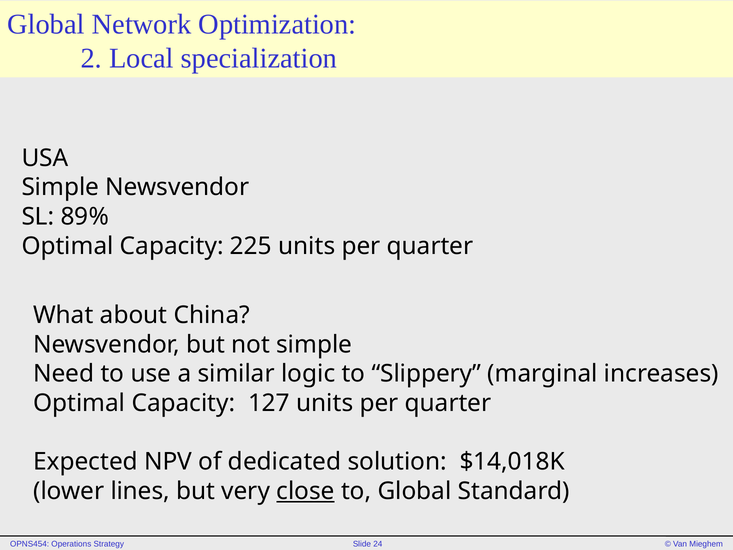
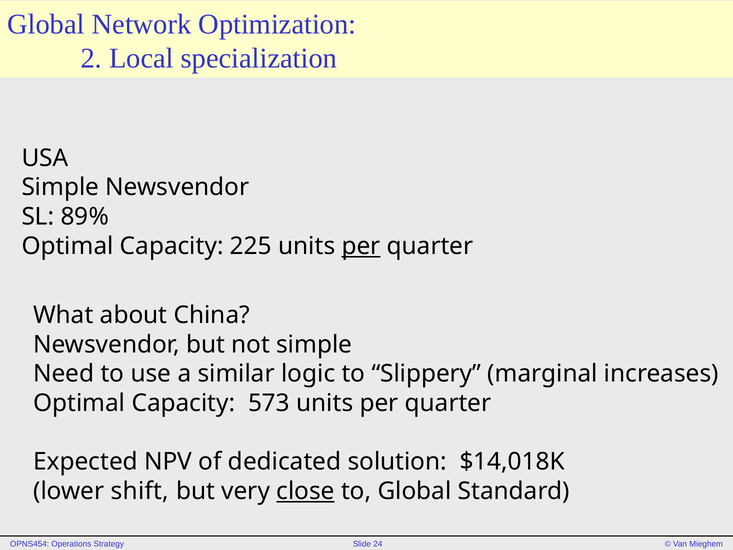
per at (361, 246) underline: none -> present
127: 127 -> 573
lines: lines -> shift
